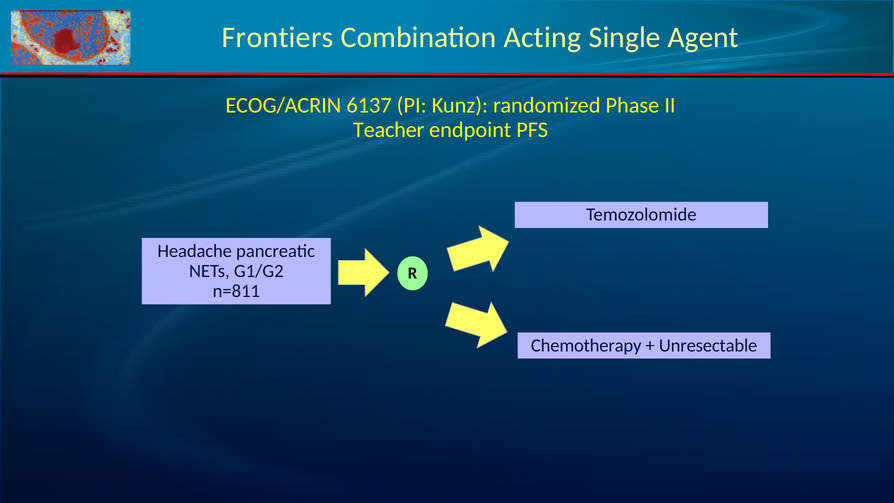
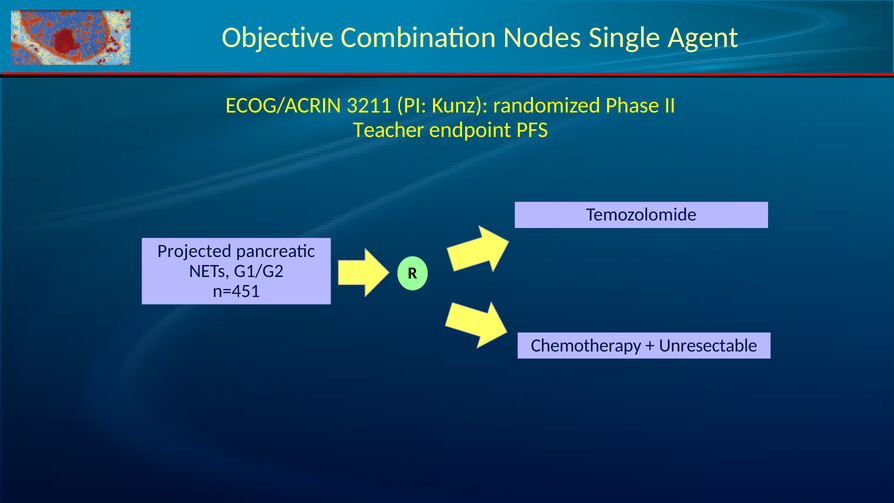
Frontiers: Frontiers -> Objective
Acting: Acting -> Nodes
6137: 6137 -> 3211
Headache: Headache -> Projected
n=811: n=811 -> n=451
